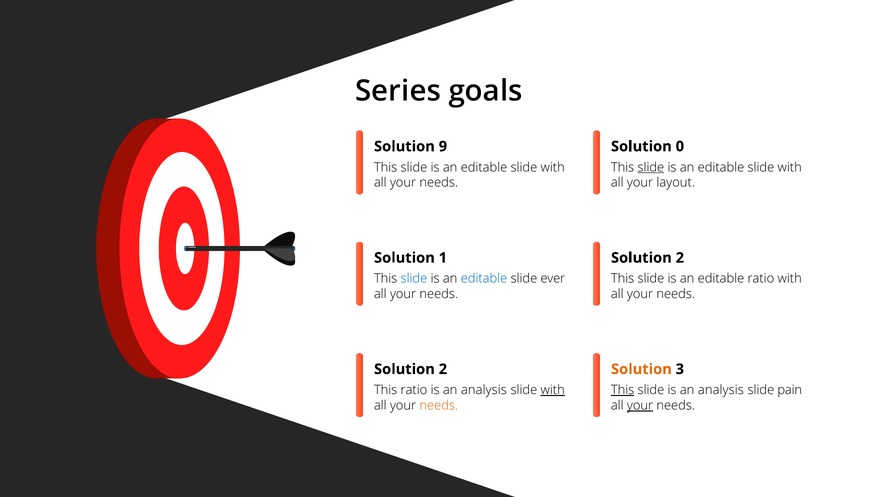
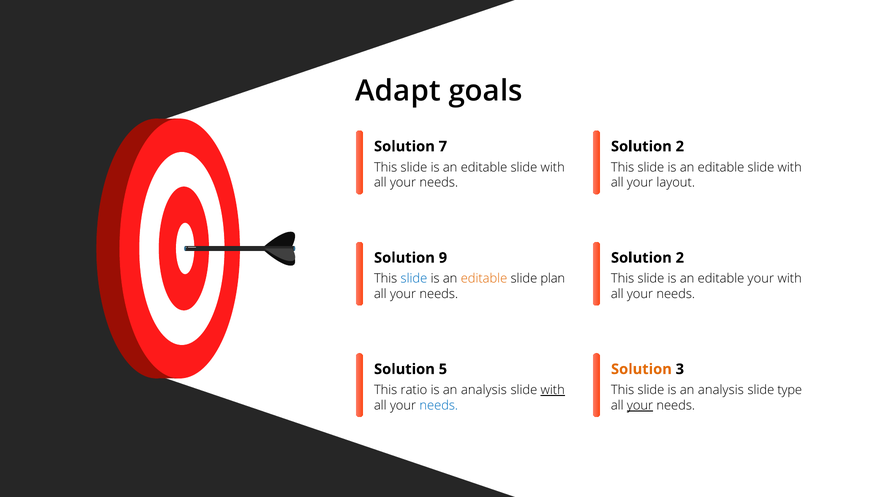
Series: Series -> Adapt
9: 9 -> 7
0 at (680, 147): 0 -> 2
slide at (651, 167) underline: present -> none
1: 1 -> 9
editable at (484, 279) colour: blue -> orange
ever: ever -> plan
editable ratio: ratio -> your
2 at (443, 369): 2 -> 5
This at (623, 390) underline: present -> none
pain: pain -> type
needs at (439, 406) colour: orange -> blue
